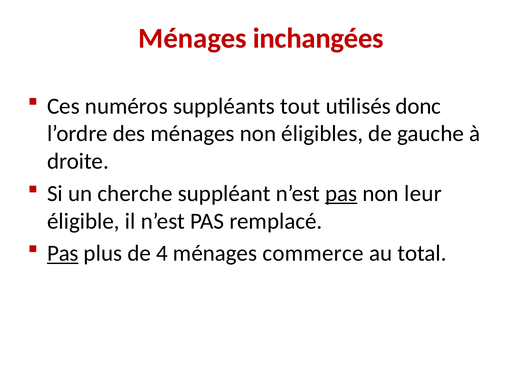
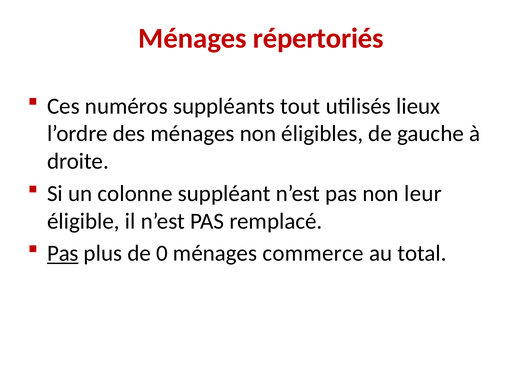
inchangées: inchangées -> répertoriés
donc: donc -> lieux
cherche: cherche -> colonne
pas at (341, 194) underline: present -> none
4: 4 -> 0
